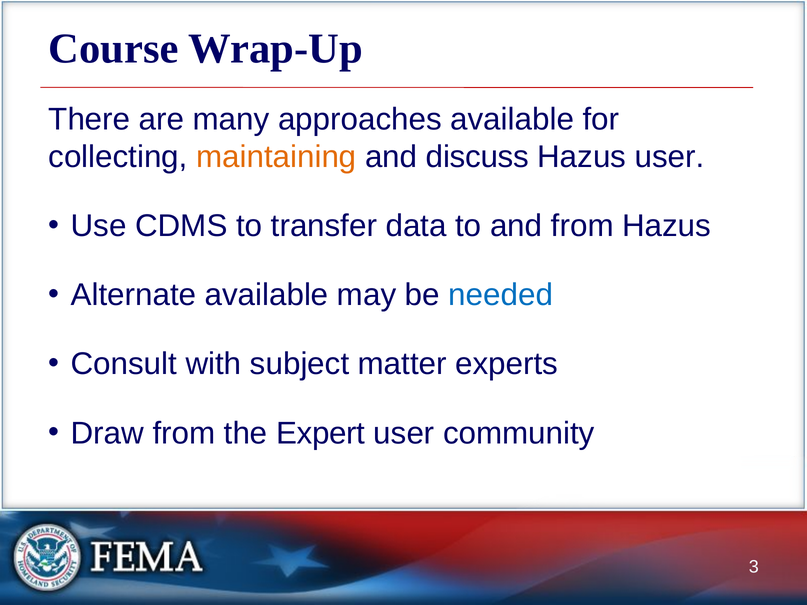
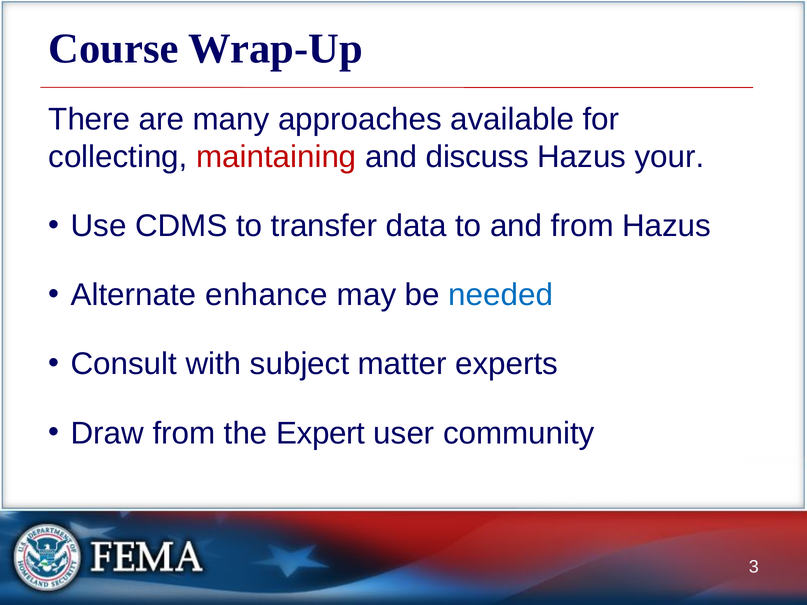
maintaining colour: orange -> red
Hazus user: user -> your
Alternate available: available -> enhance
